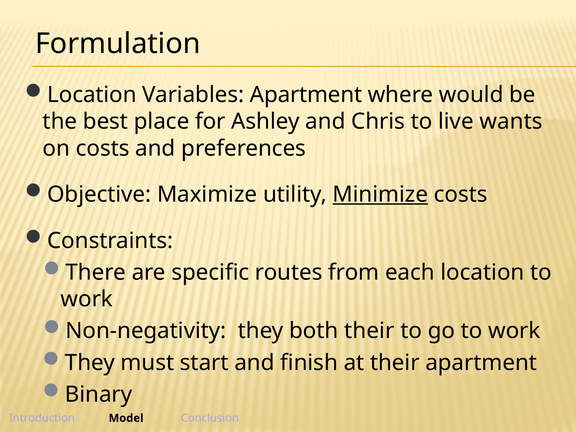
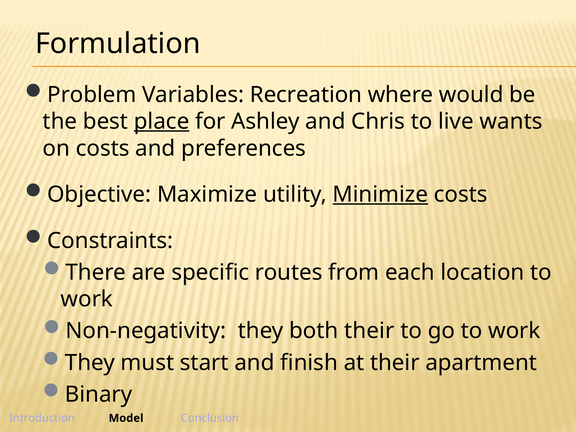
Location at (92, 95): Location -> Problem
Variables Apartment: Apartment -> Recreation
place underline: none -> present
